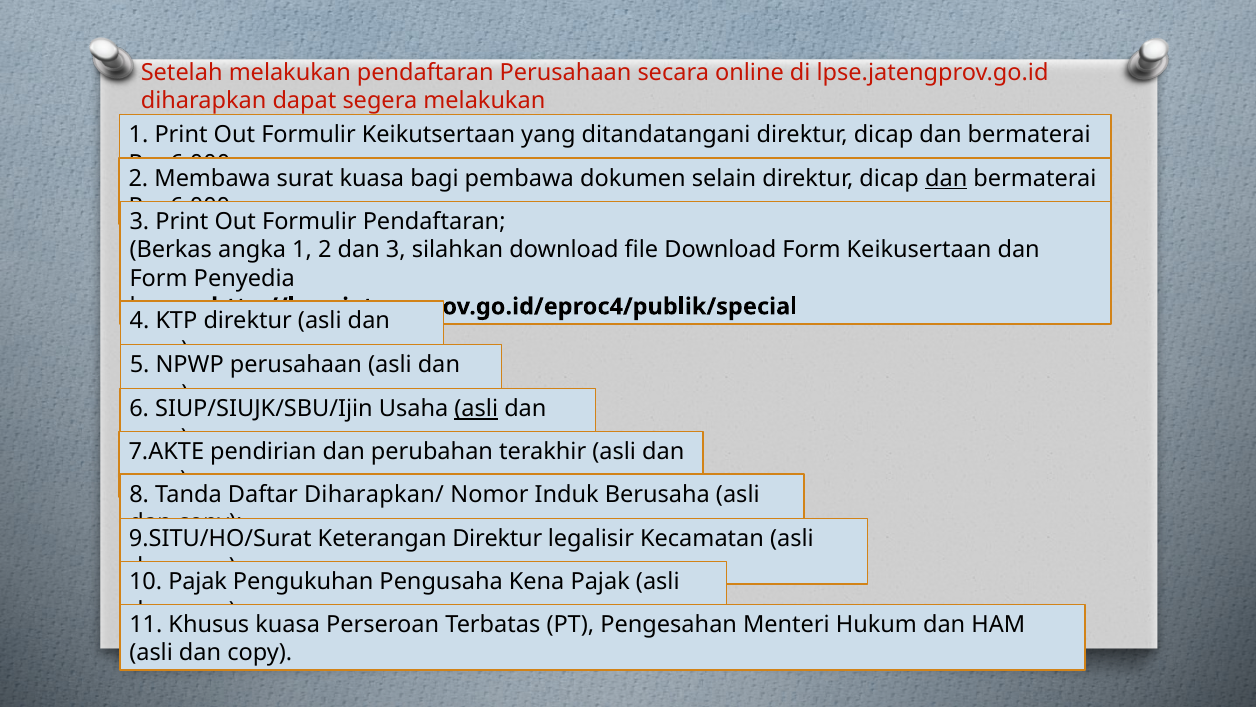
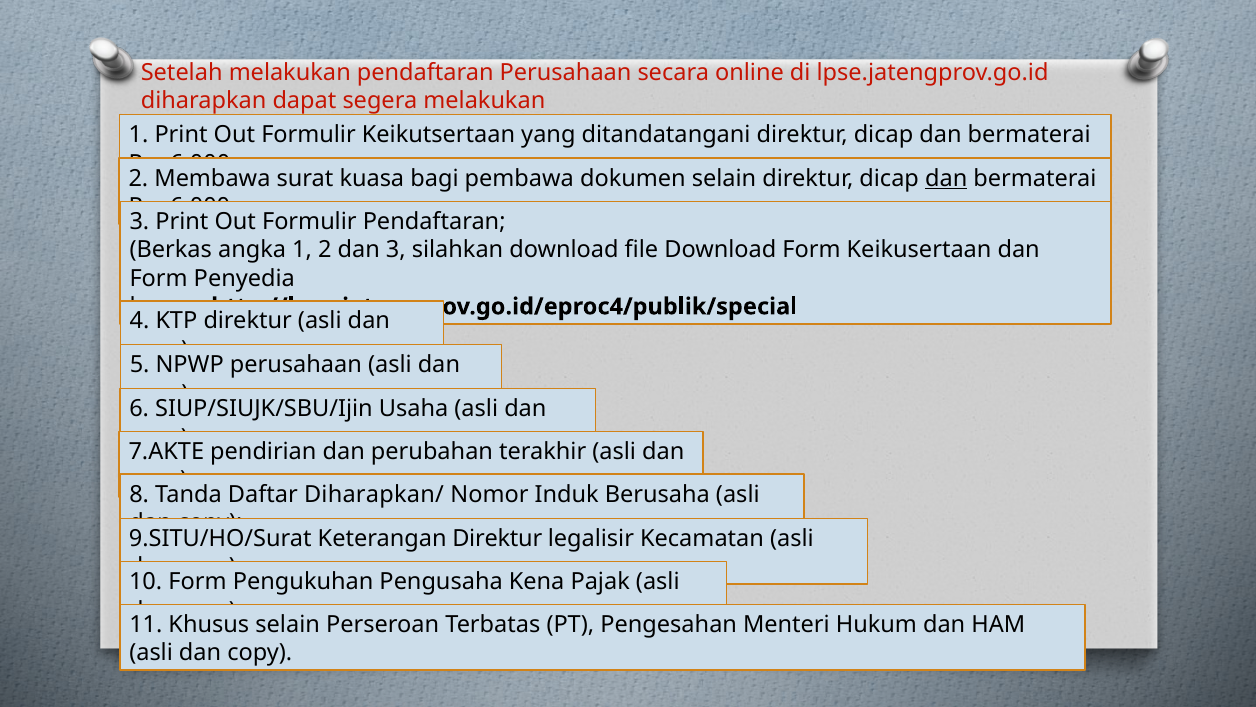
asli at (476, 409) underline: present -> none
Pajak at (198, 582): Pajak -> Form
kuasa at (288, 624): kuasa -> selain
